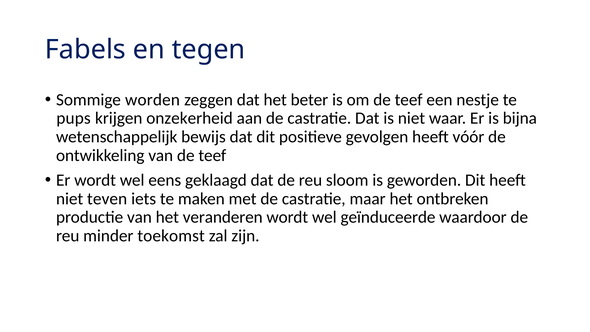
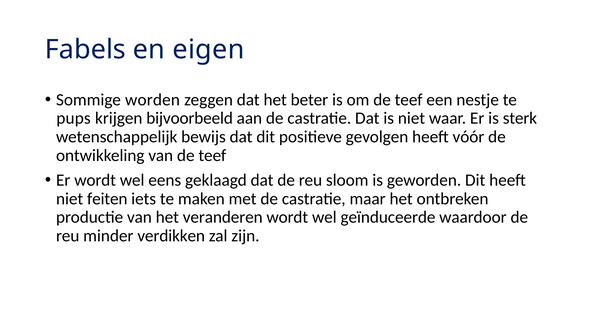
tegen: tegen -> eigen
onzekerheid: onzekerheid -> bijvoorbeeld
bijna: bijna -> sterk
teven: teven -> feiten
toekomst: toekomst -> verdikken
